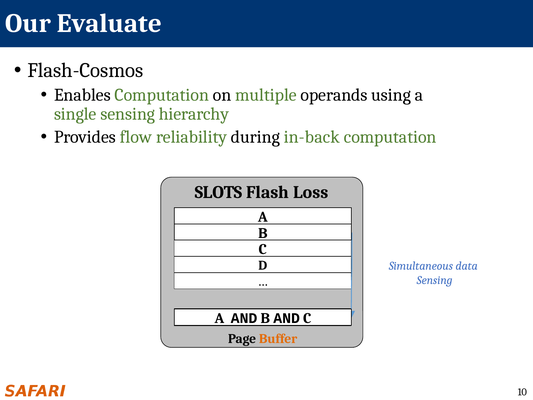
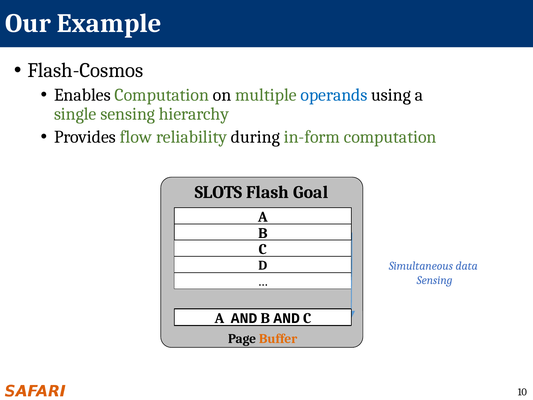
Evaluate: Evaluate -> Example
operands colour: black -> blue
in-back: in-back -> in-form
Loss: Loss -> Goal
